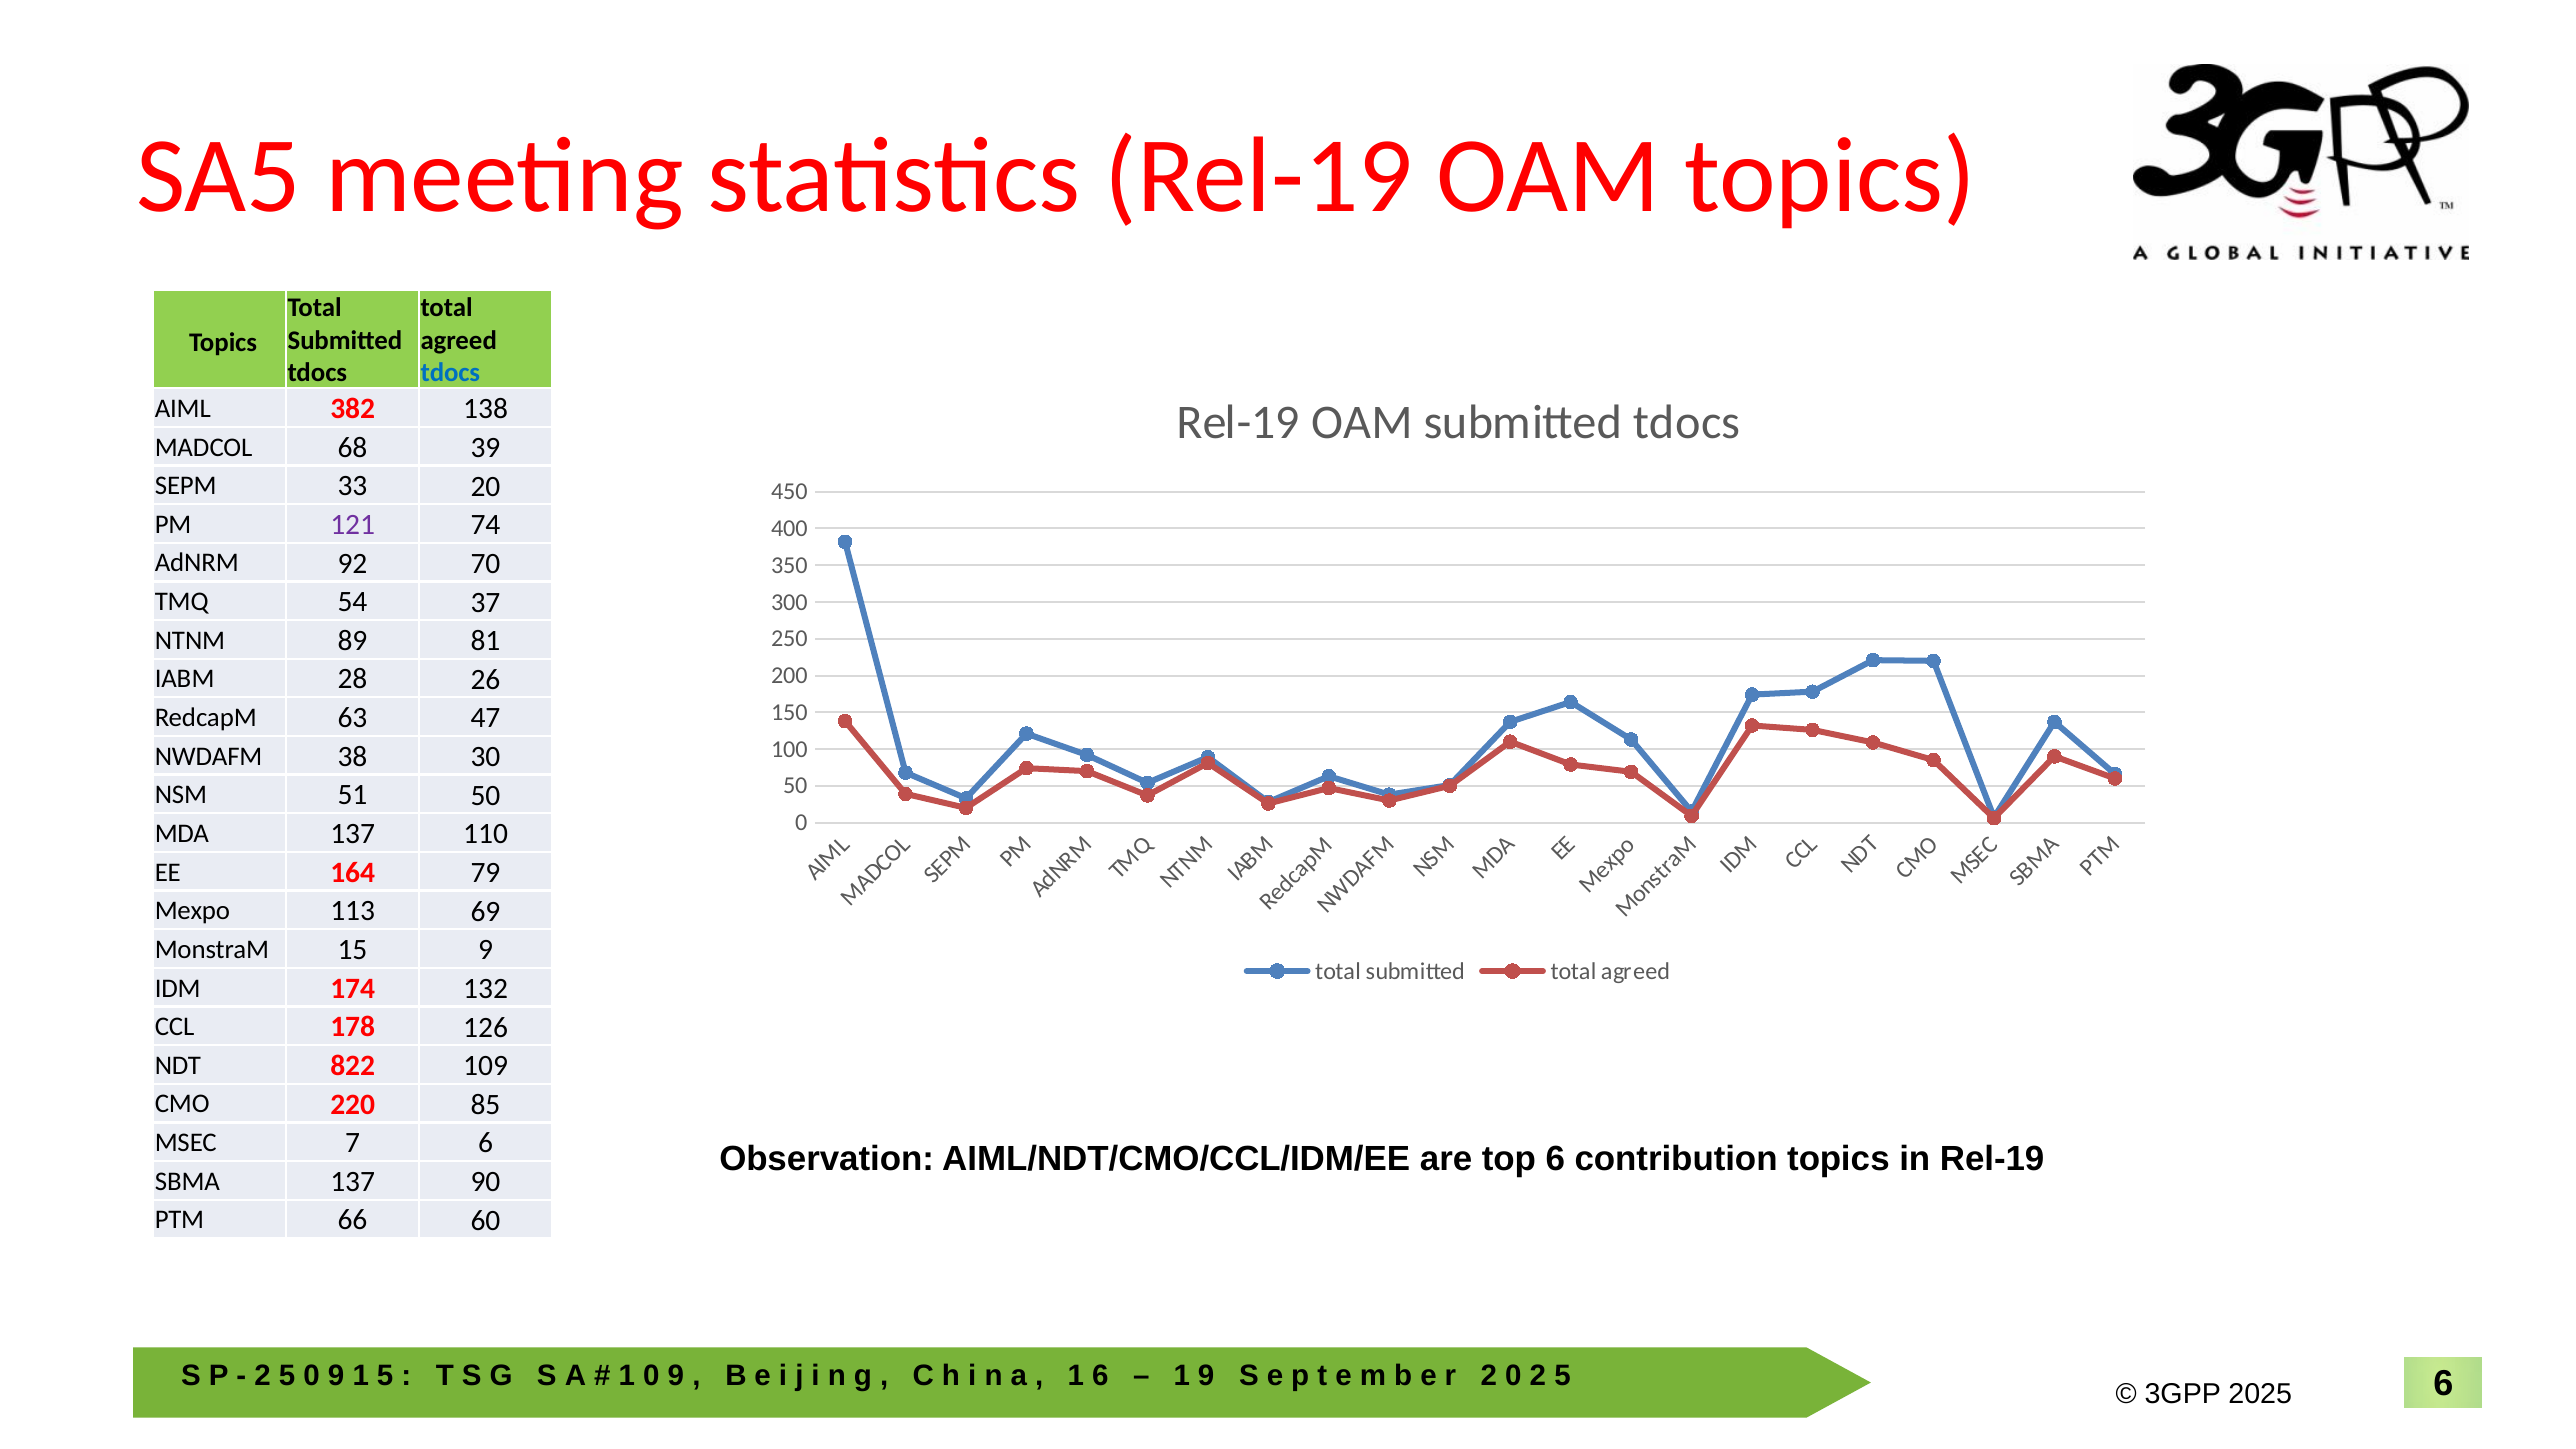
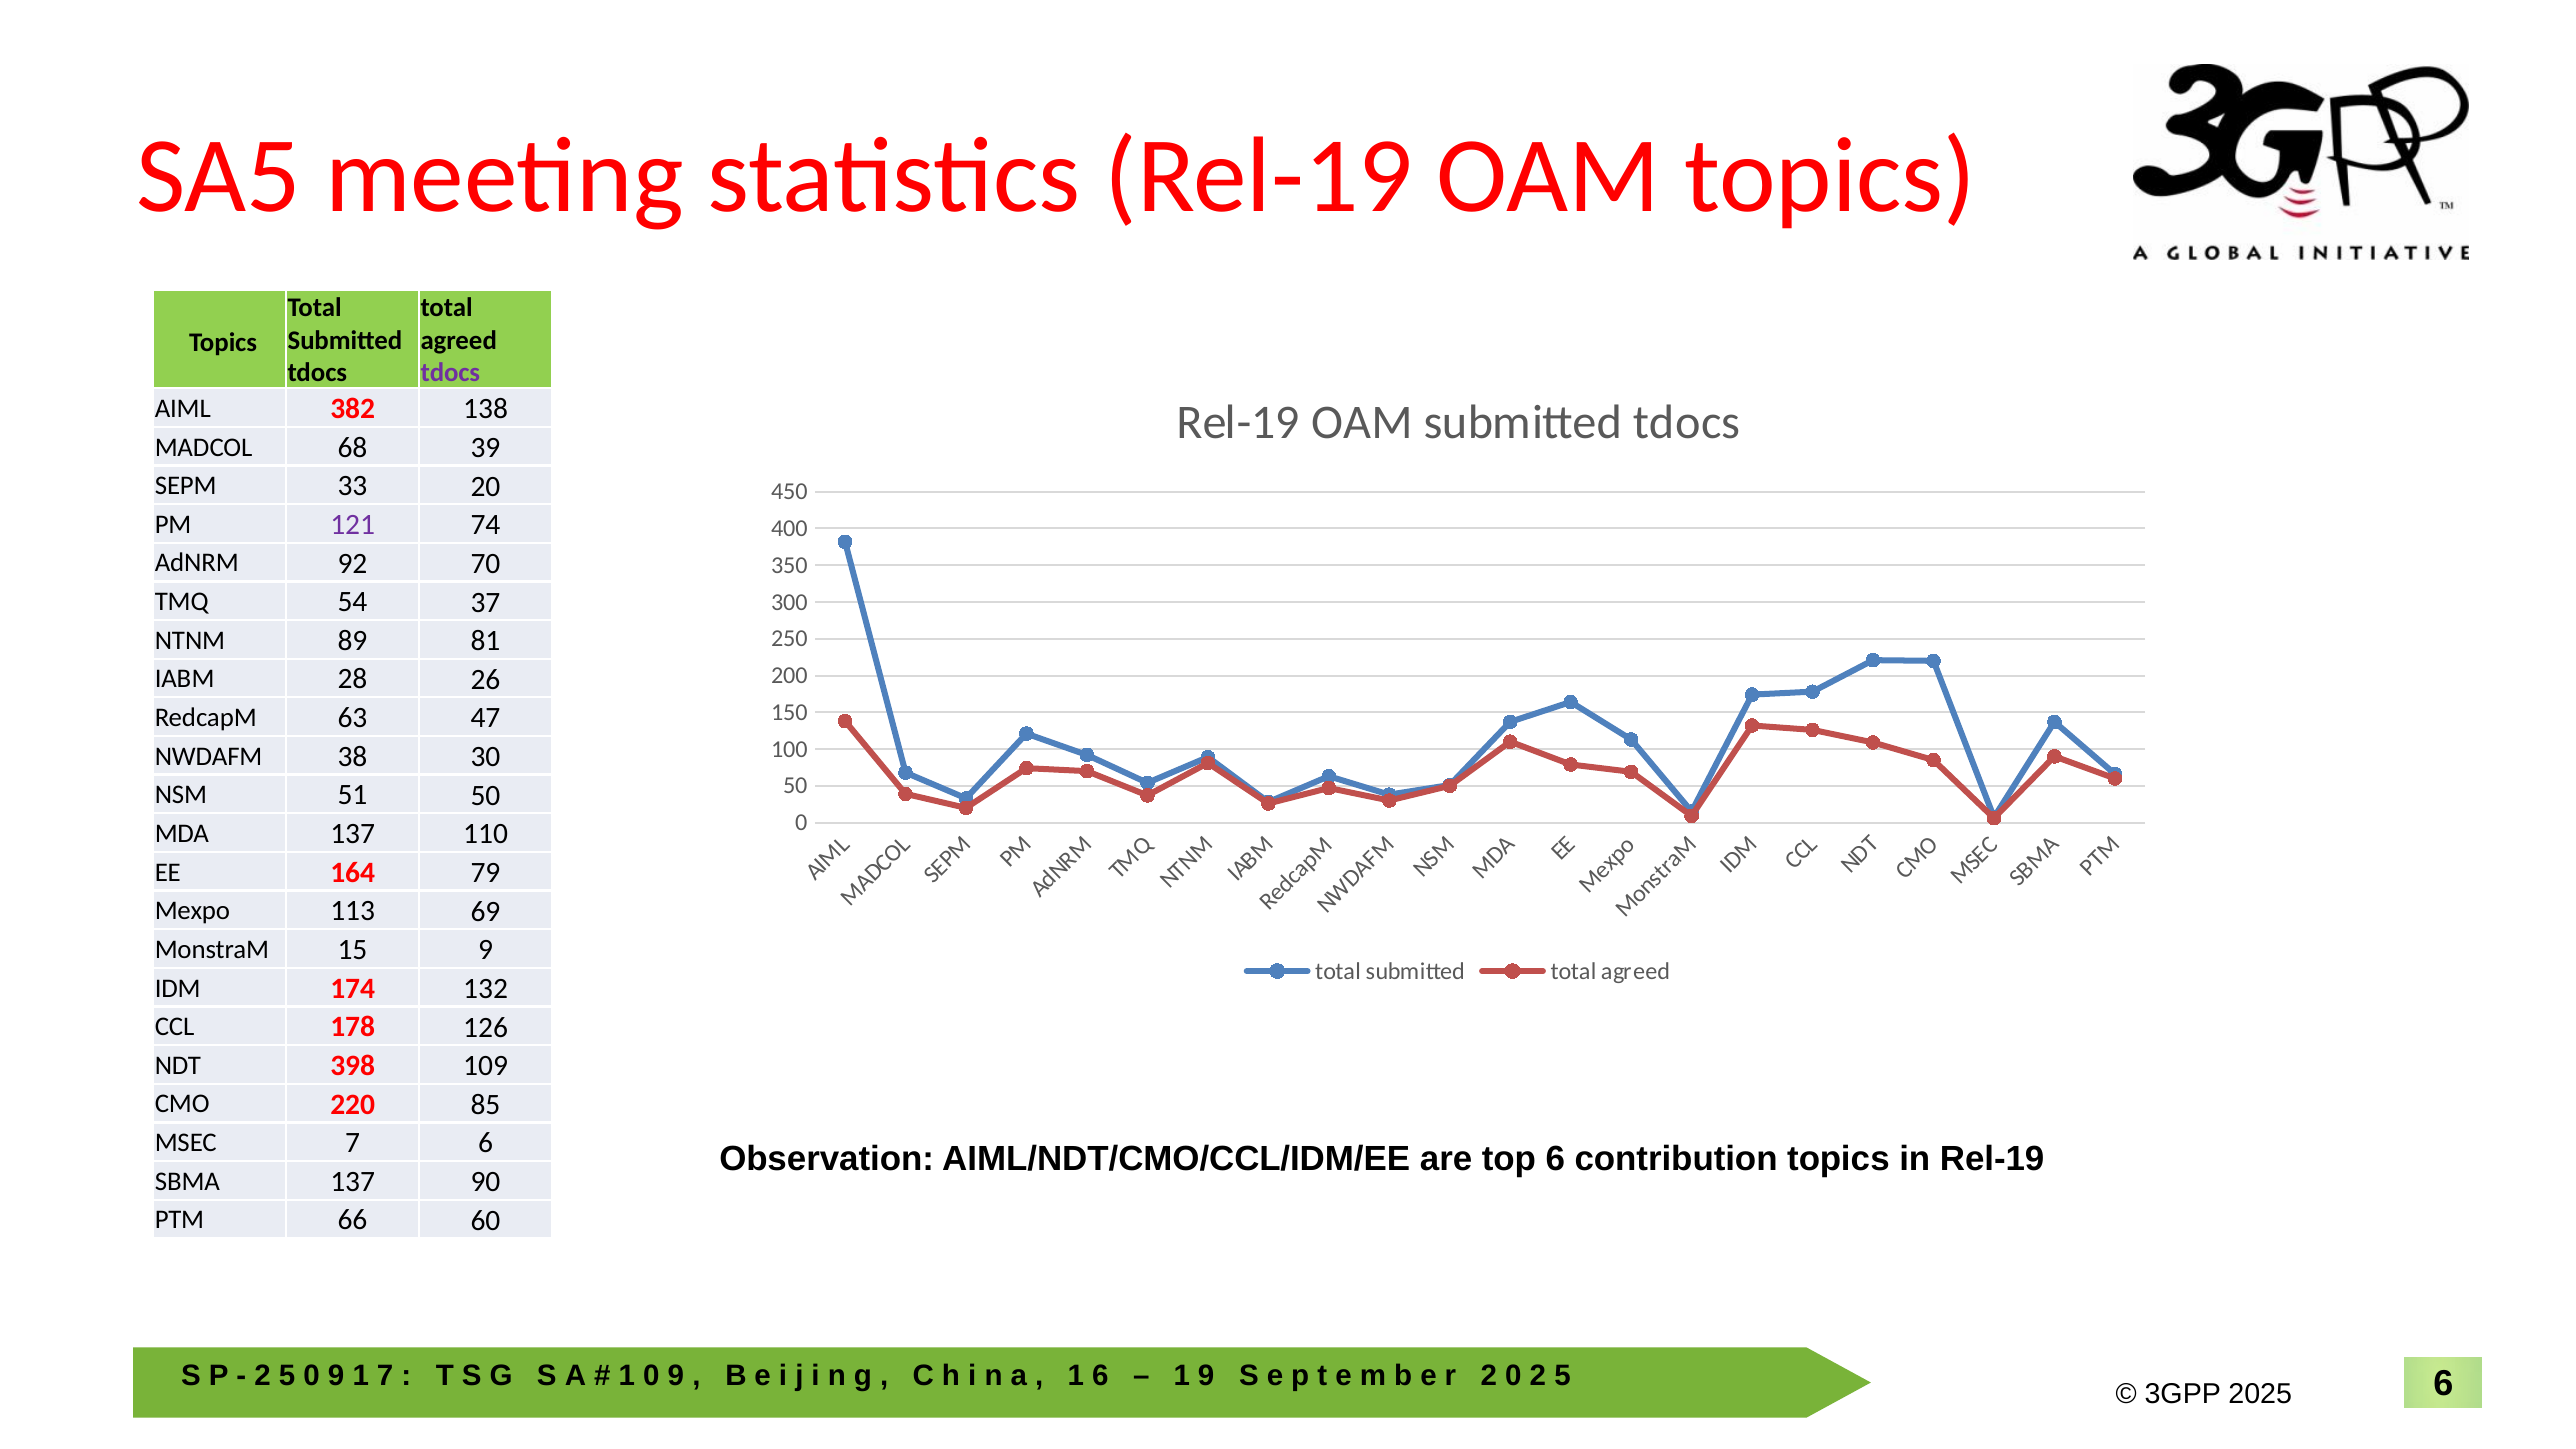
tdocs at (450, 373) colour: blue -> purple
822: 822 -> 398
5 at (385, 1376): 5 -> 7
